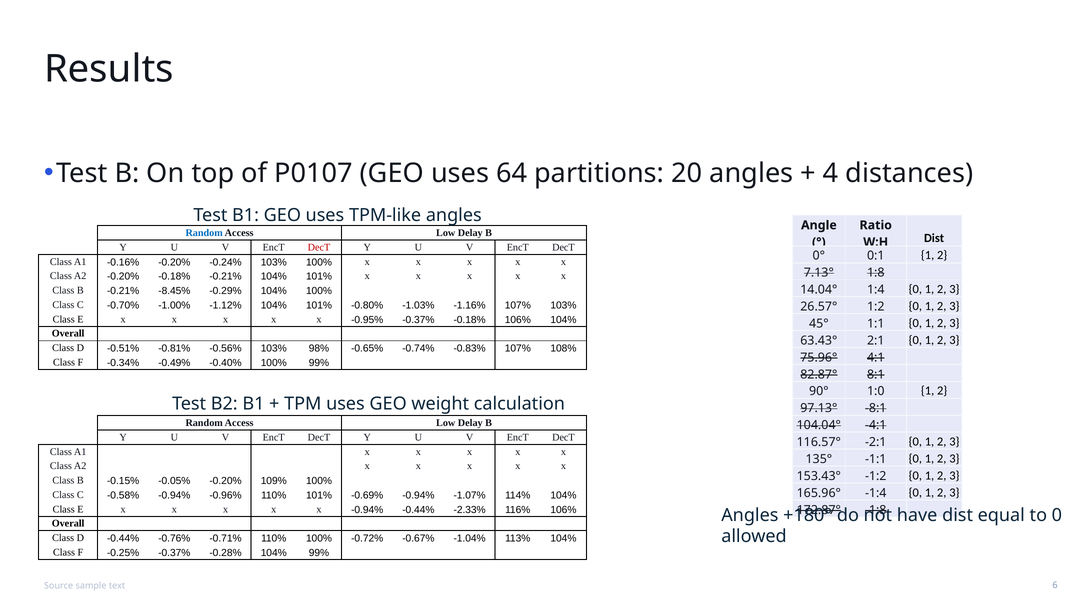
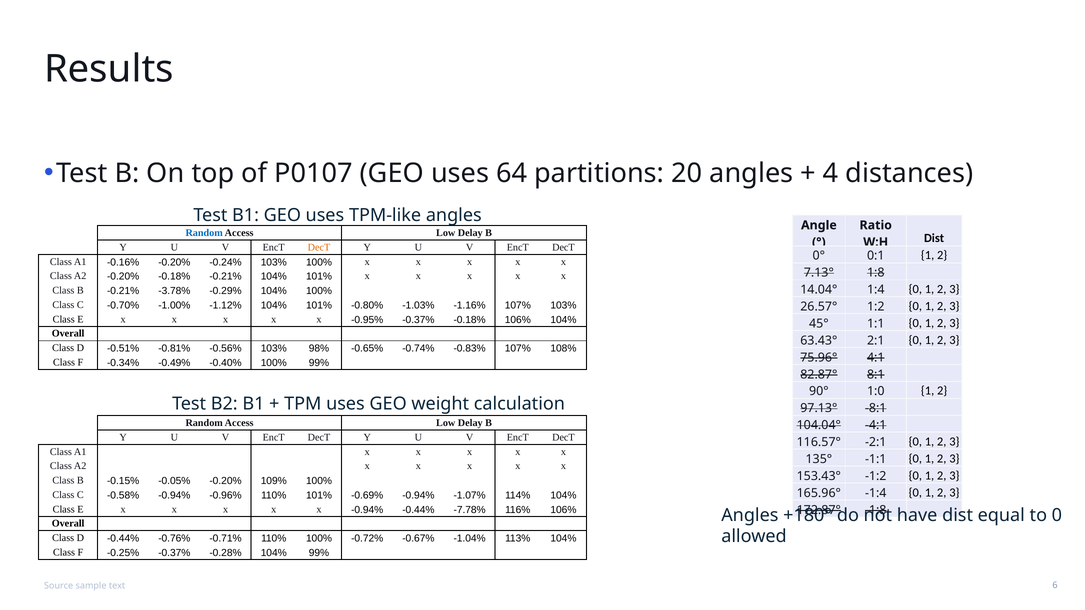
DecT at (319, 247) colour: red -> orange
-8.45%: -8.45% -> -3.78%
-2.33%: -2.33% -> -7.78%
